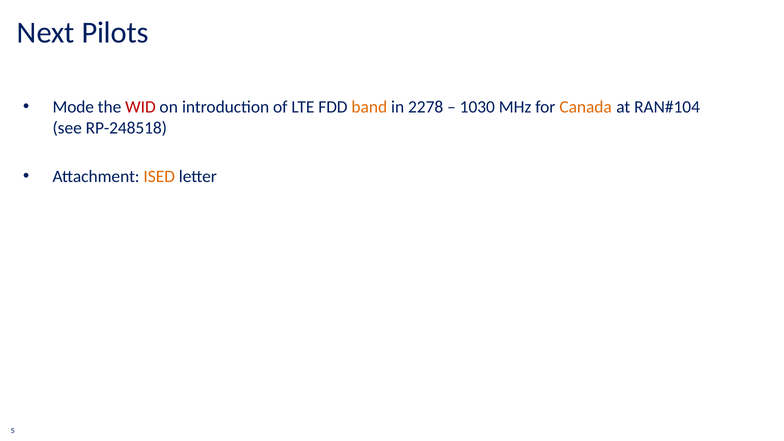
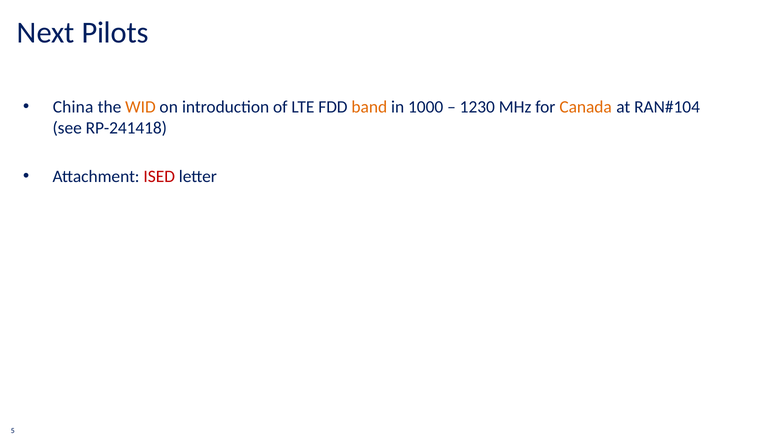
Mode: Mode -> China
WID colour: red -> orange
2278: 2278 -> 1000
1030: 1030 -> 1230
RP-248518: RP-248518 -> RP-241418
ISED colour: orange -> red
